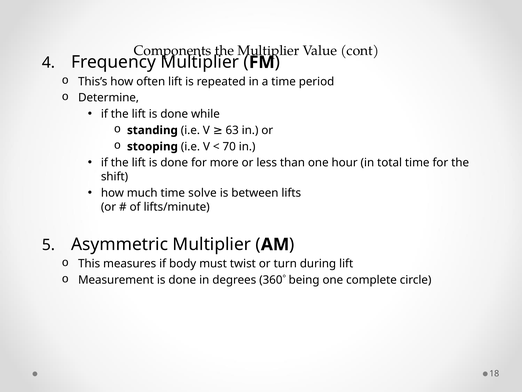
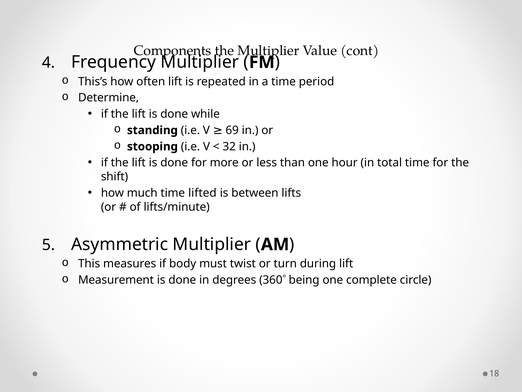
63: 63 -> 69
70: 70 -> 32
solve: solve -> lifted
